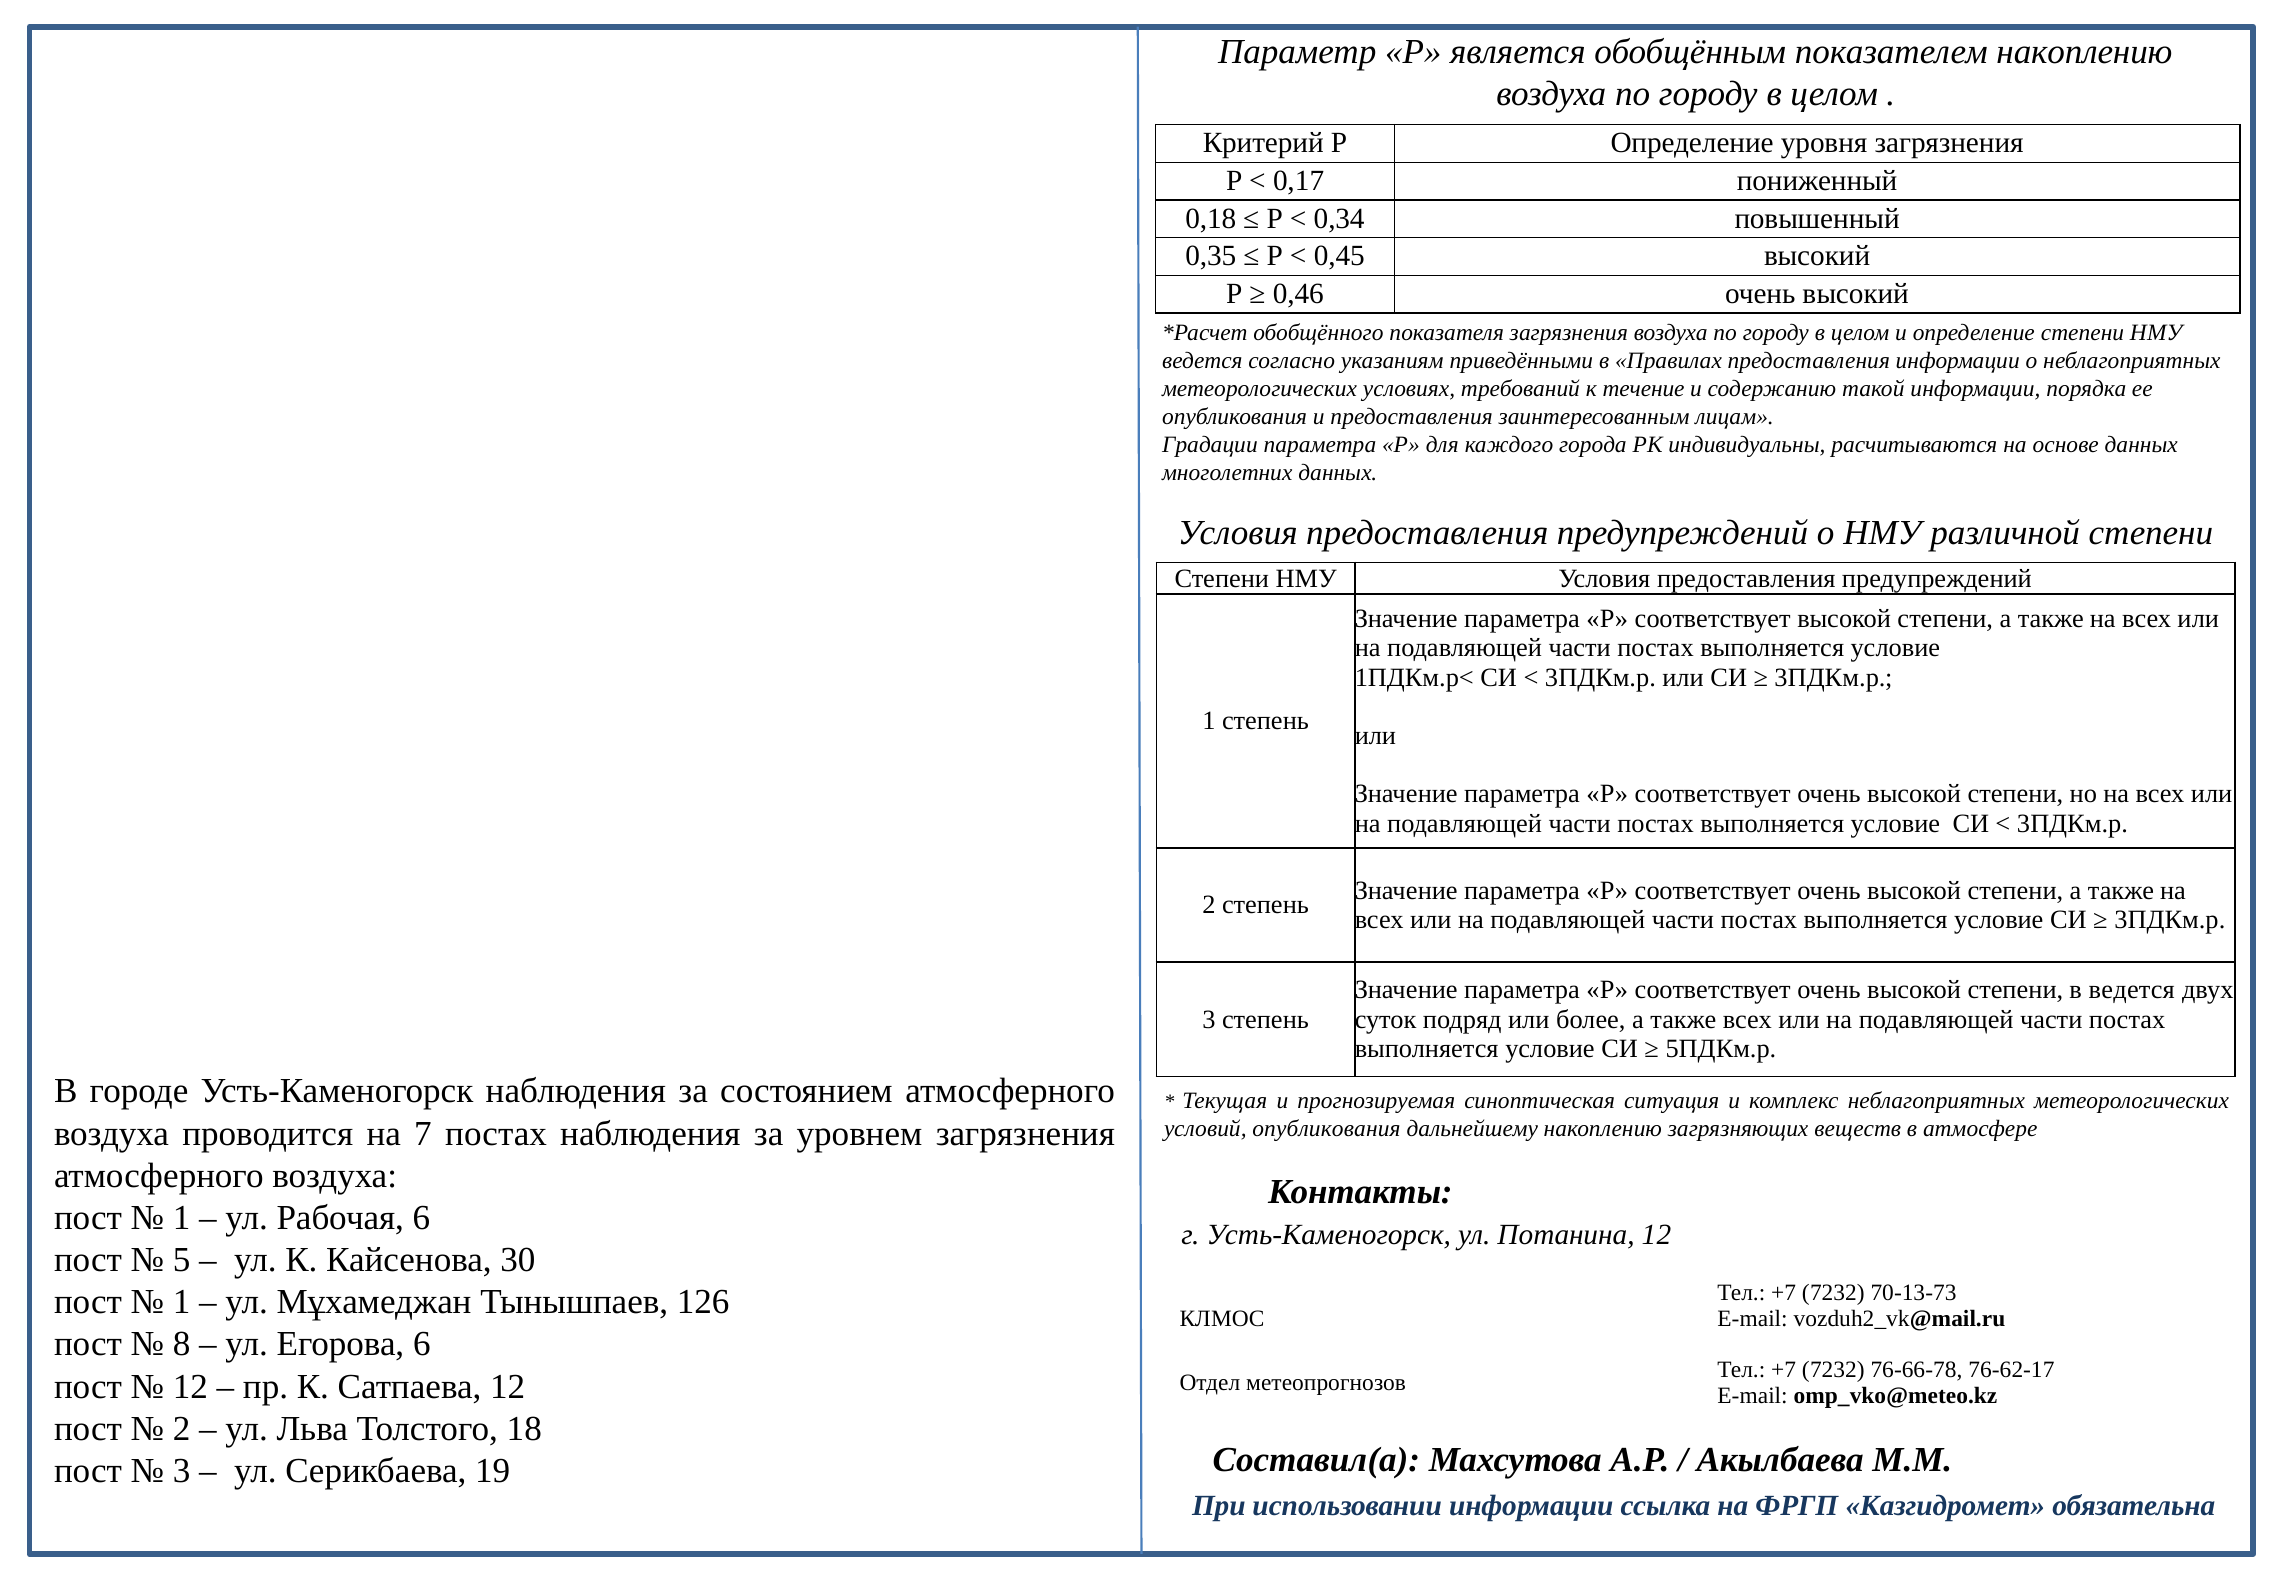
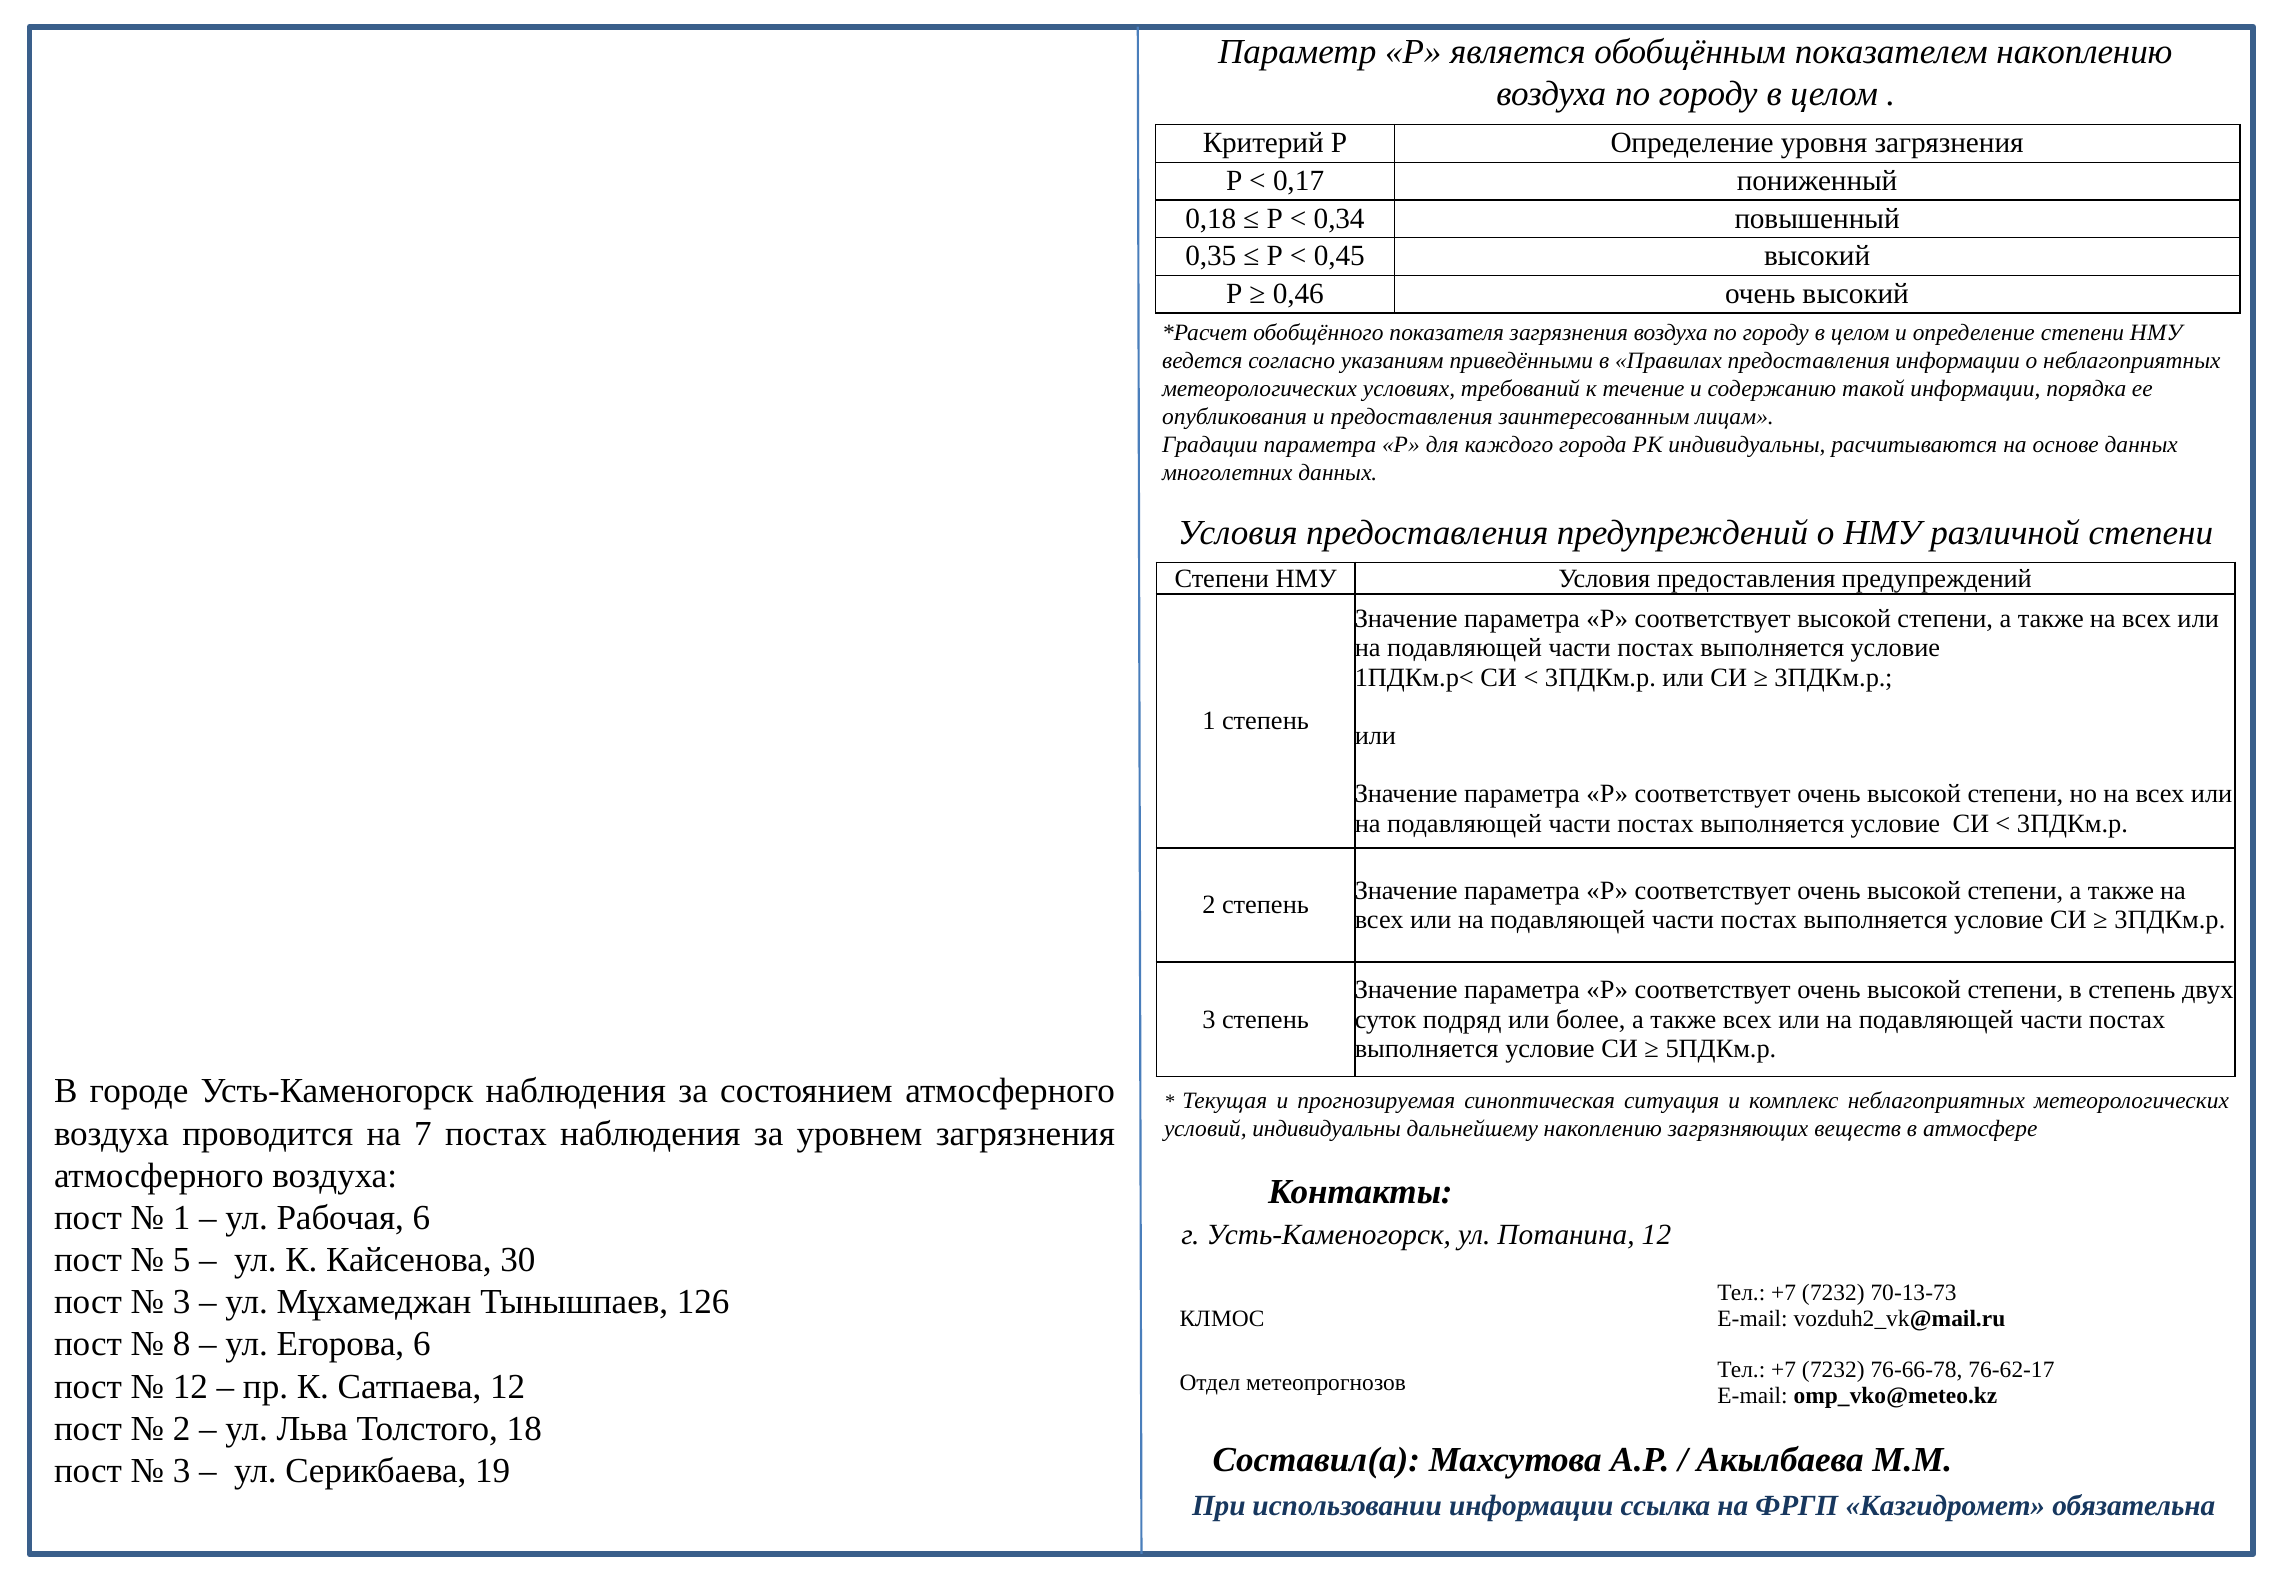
в ведется: ведется -> степень
условий опубликования: опубликования -> индивидуальны
1 at (182, 1302): 1 -> 3
